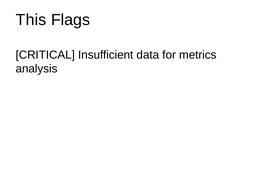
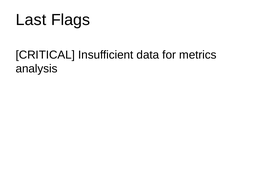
This: This -> Last
